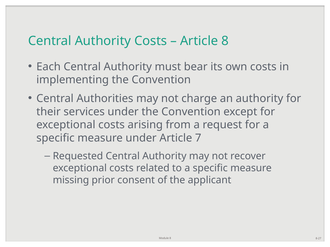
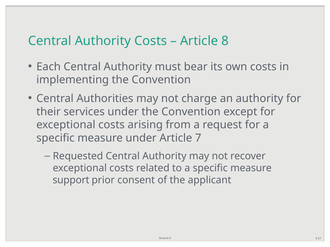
missing: missing -> support
